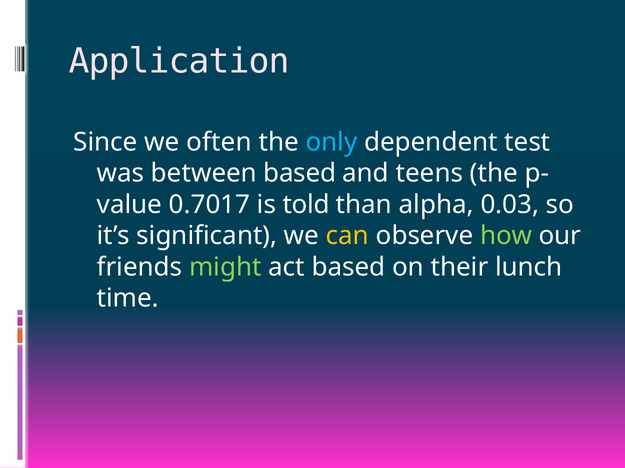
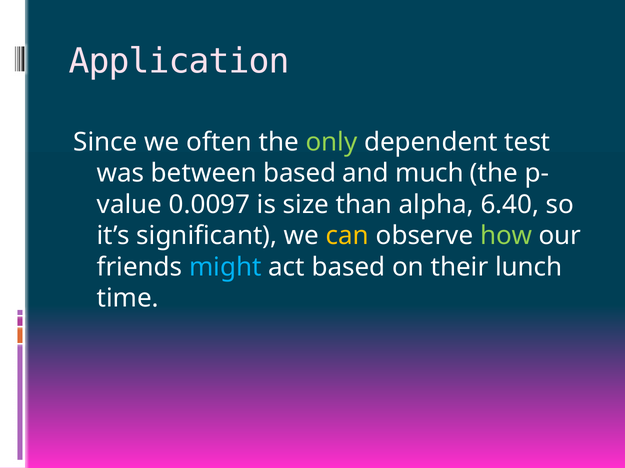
only colour: light blue -> light green
teens: teens -> much
0.7017: 0.7017 -> 0.0097
told: told -> size
0.03: 0.03 -> 6.40
might colour: light green -> light blue
